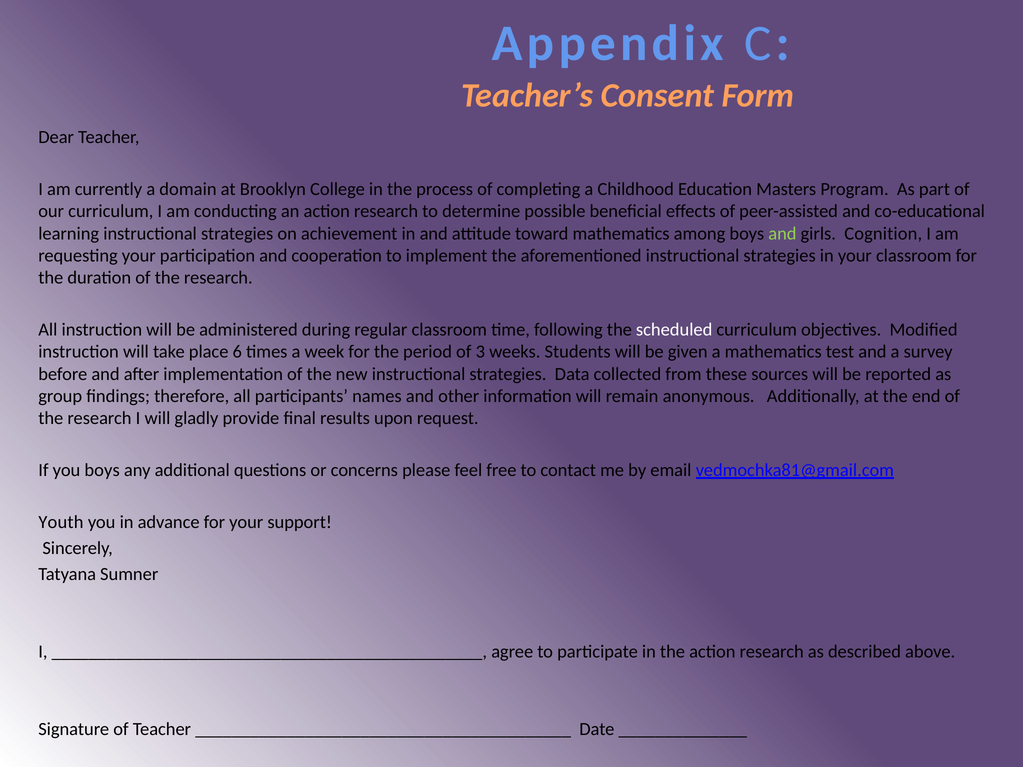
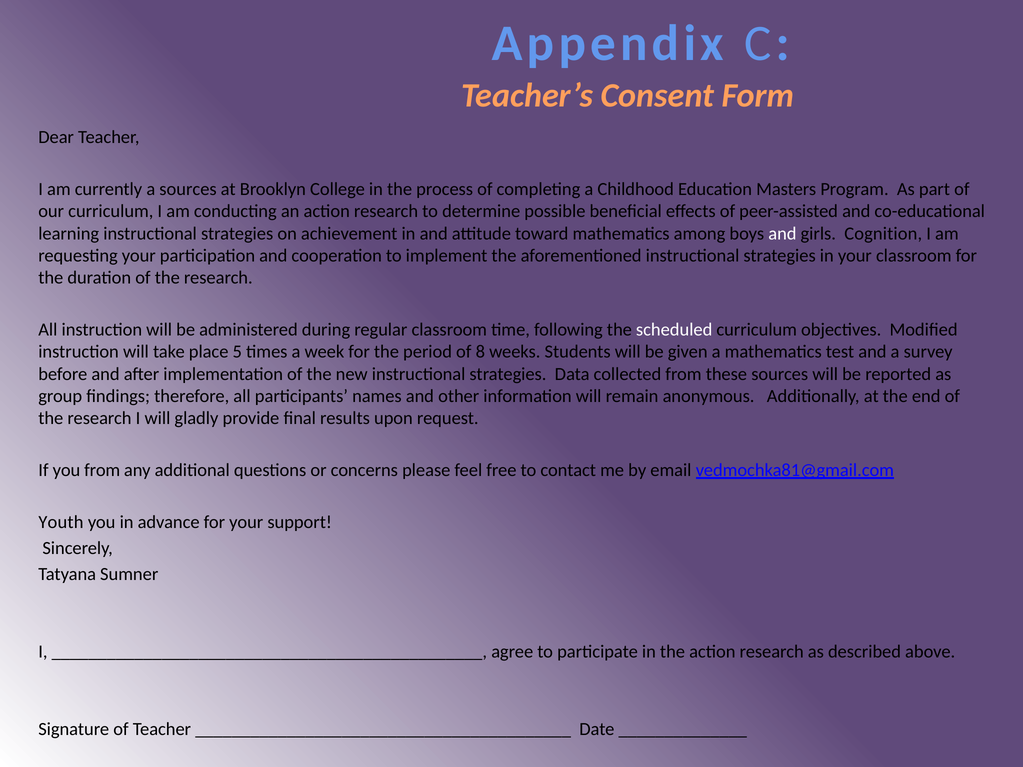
a domain: domain -> sources
and at (782, 234) colour: light green -> white
6: 6 -> 5
3: 3 -> 8
you boys: boys -> from
